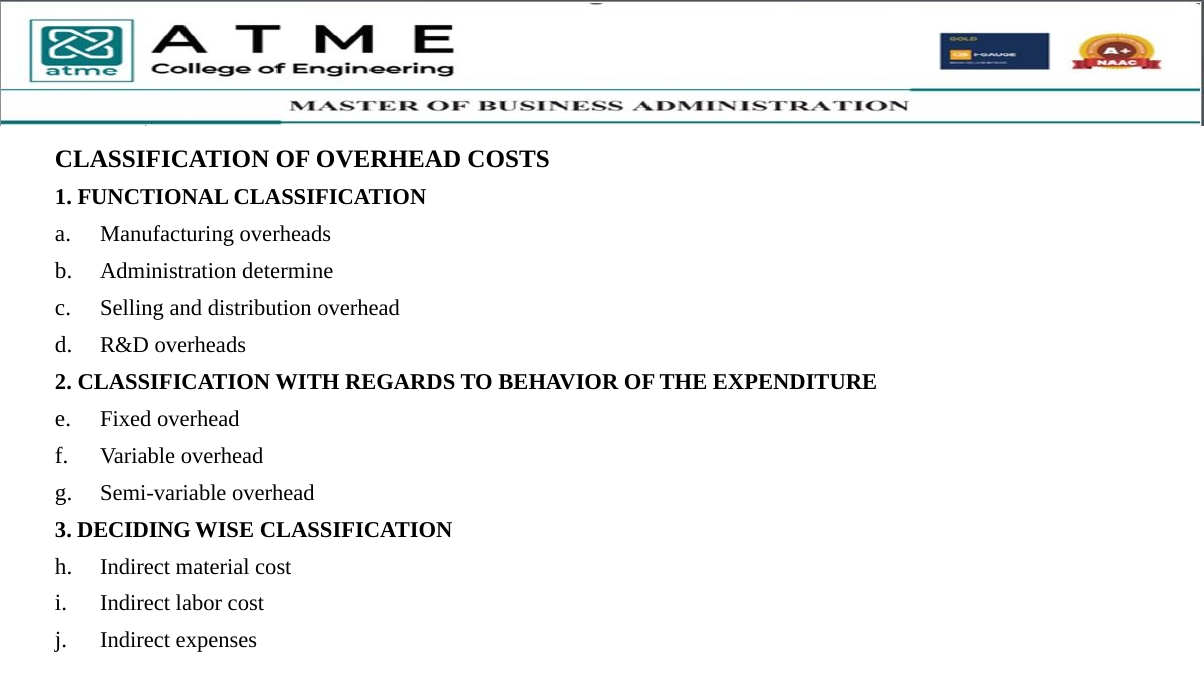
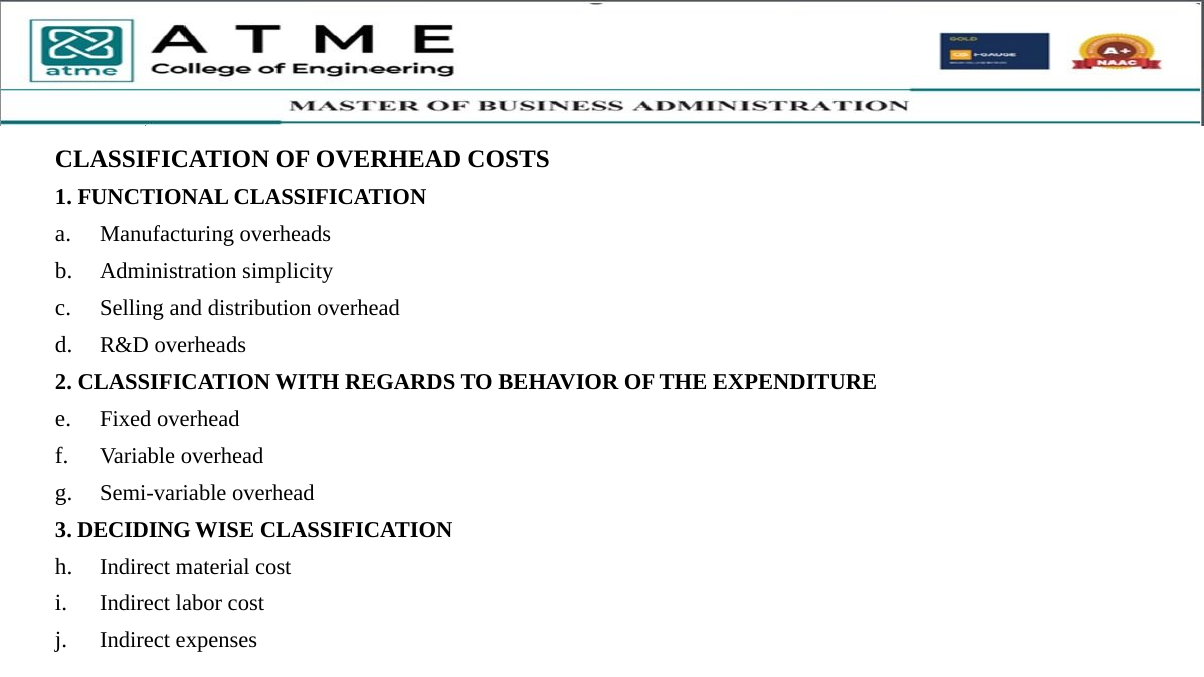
determine: determine -> simplicity
